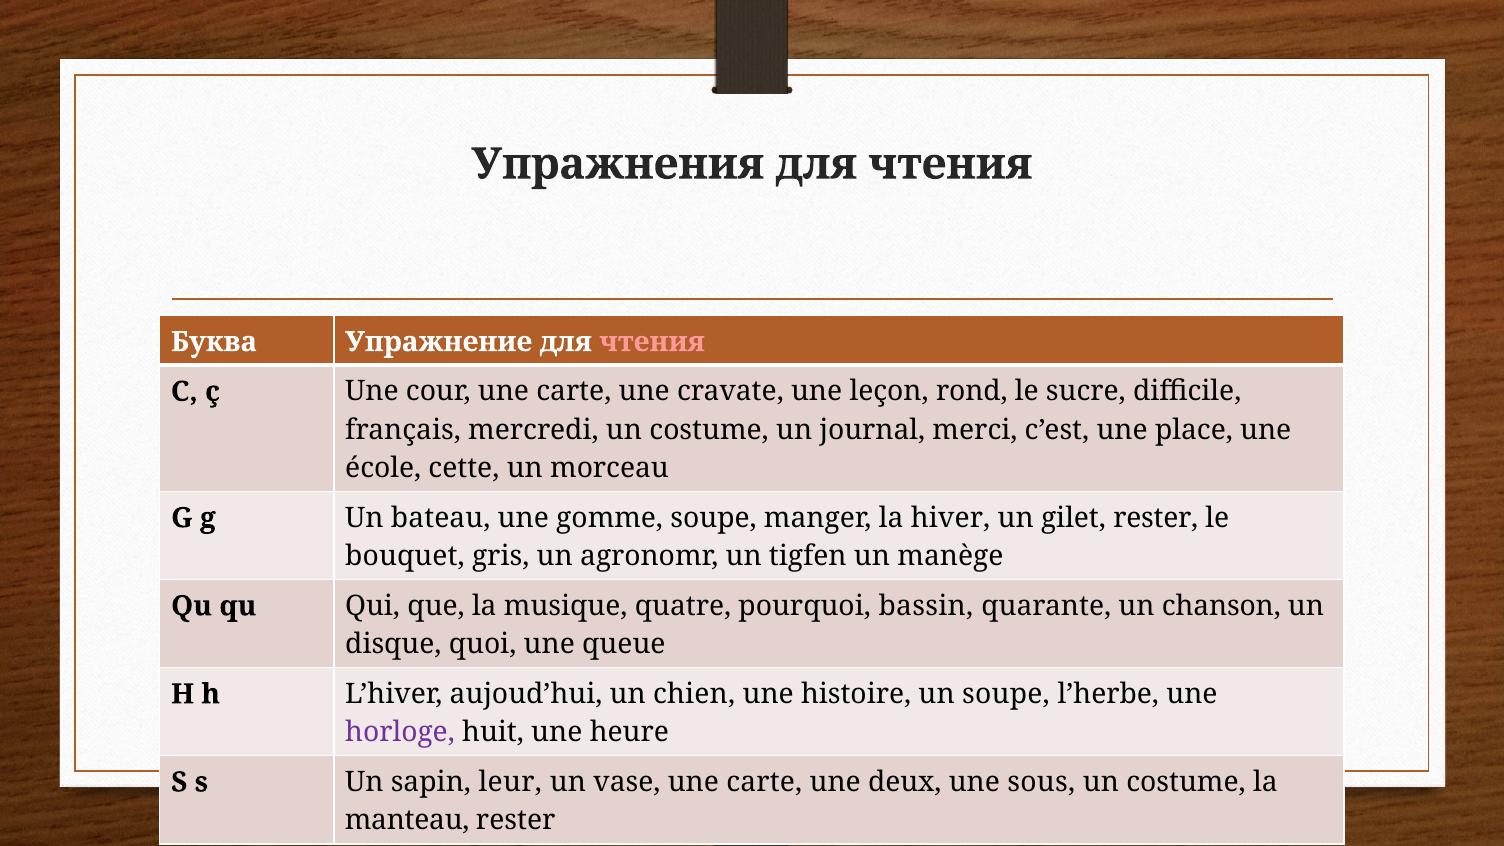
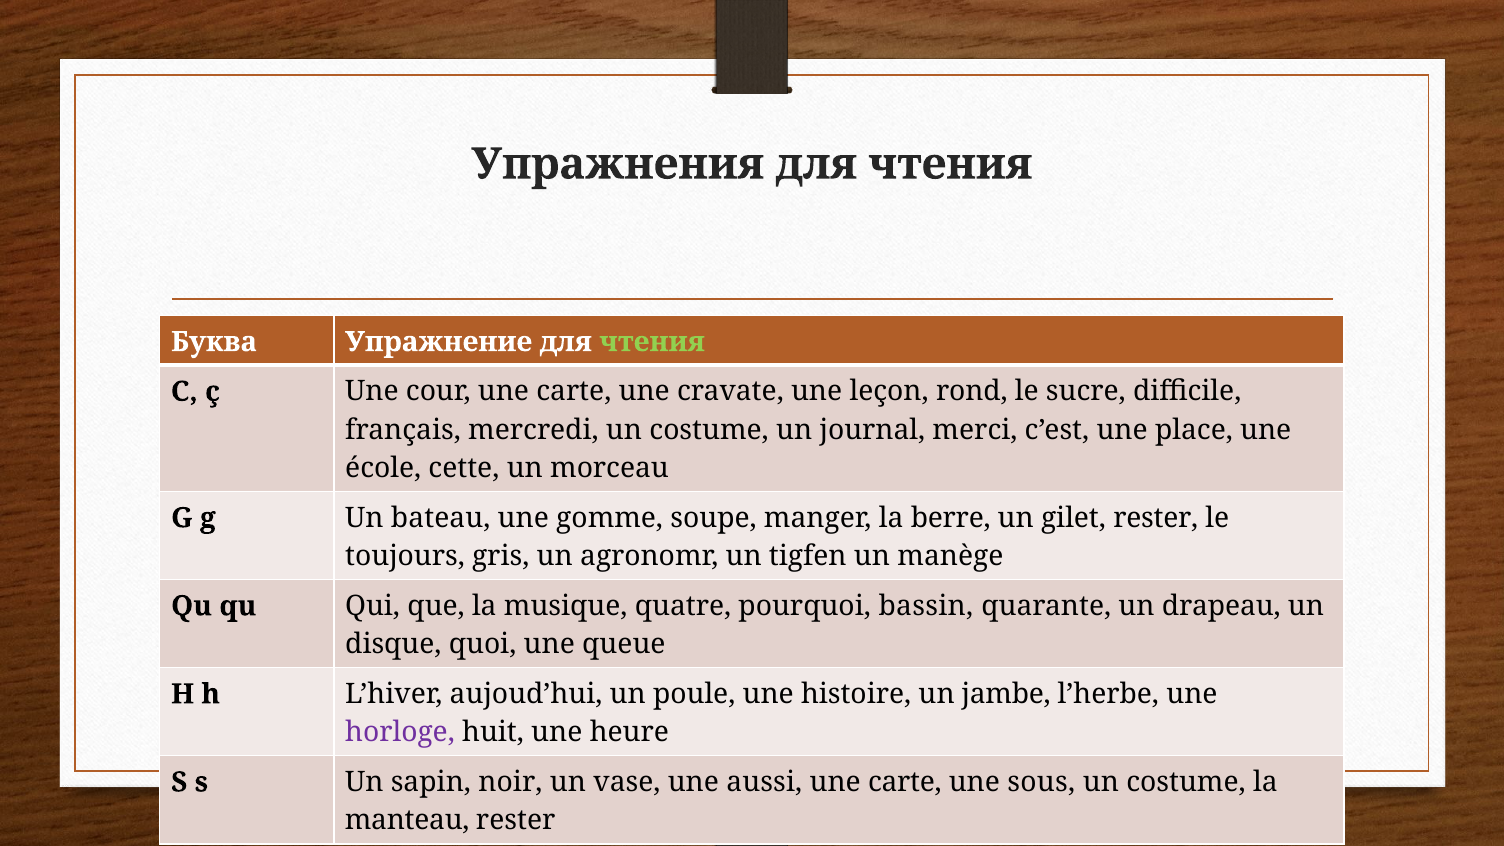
чтения at (652, 342) colour: pink -> light green
hiver: hiver -> berre
bouquet: bouquet -> toujours
chanson: chanson -> drapeau
chien: chien -> poule
un soupe: soupe -> jambe
leur: leur -> noir
vase une carte: carte -> aussi
deux at (905, 782): deux -> carte
